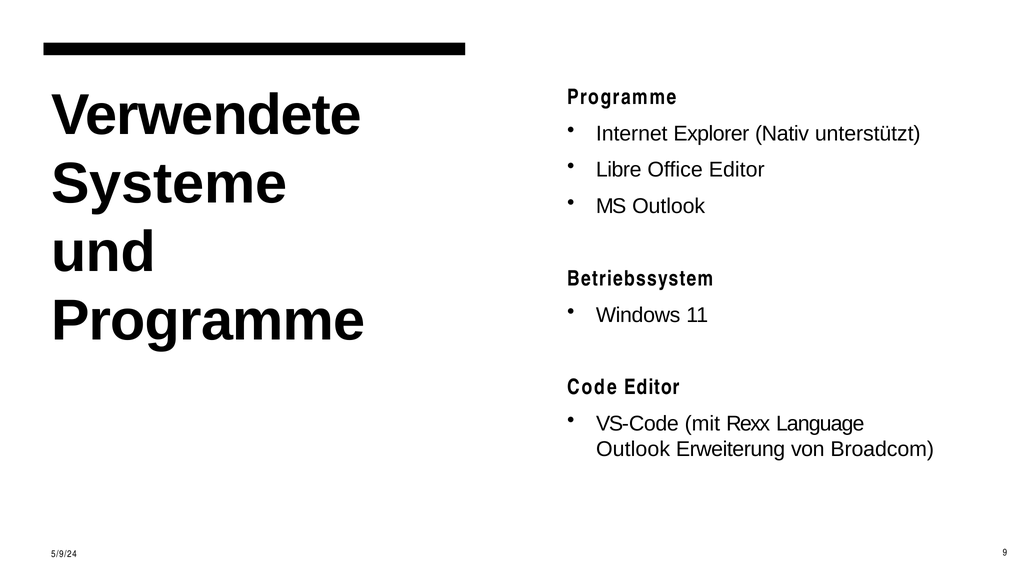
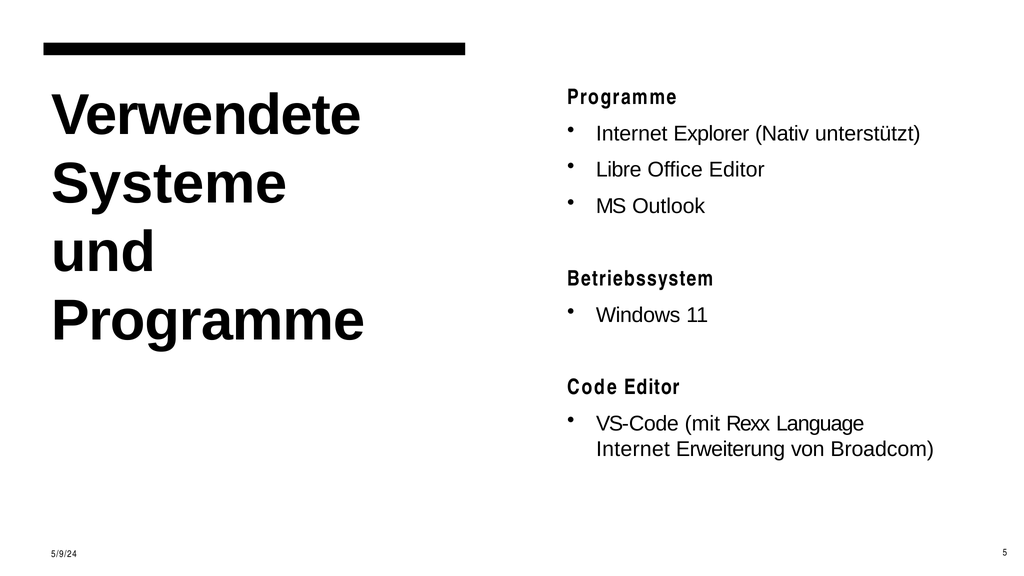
Outlook at (633, 449): Outlook -> Internet
9: 9 -> 5
